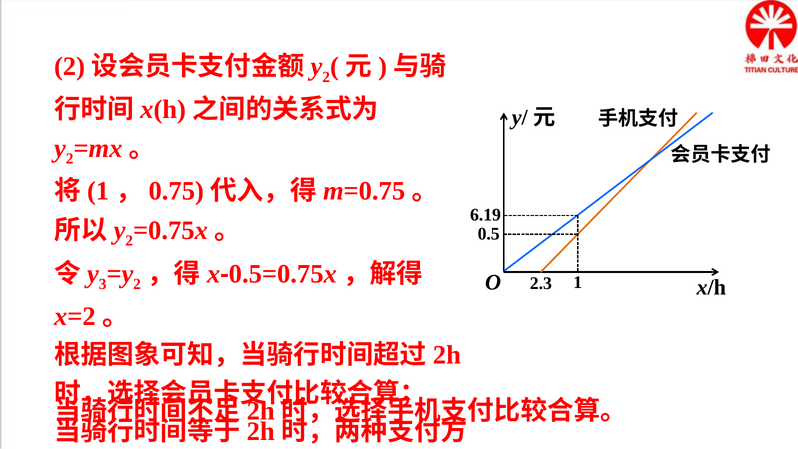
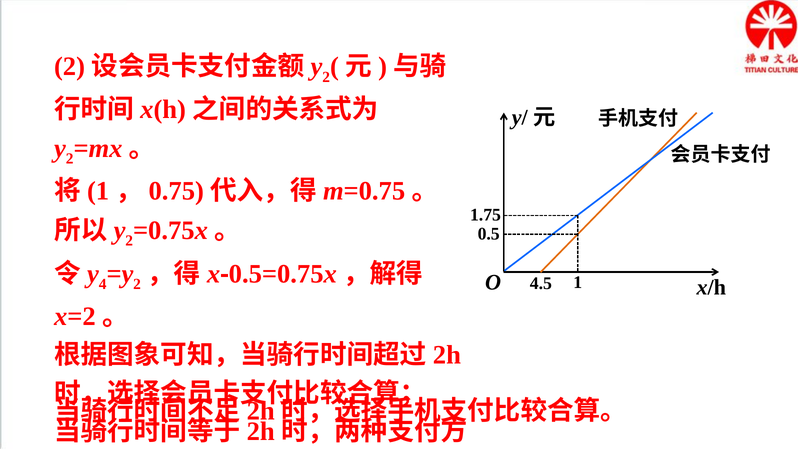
6.19: 6.19 -> 1.75
3: 3 -> 4
2.3: 2.3 -> 4.5
